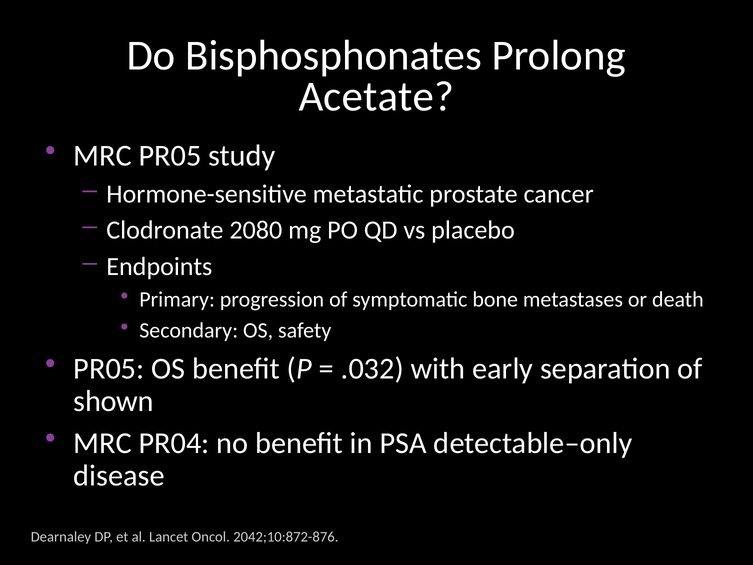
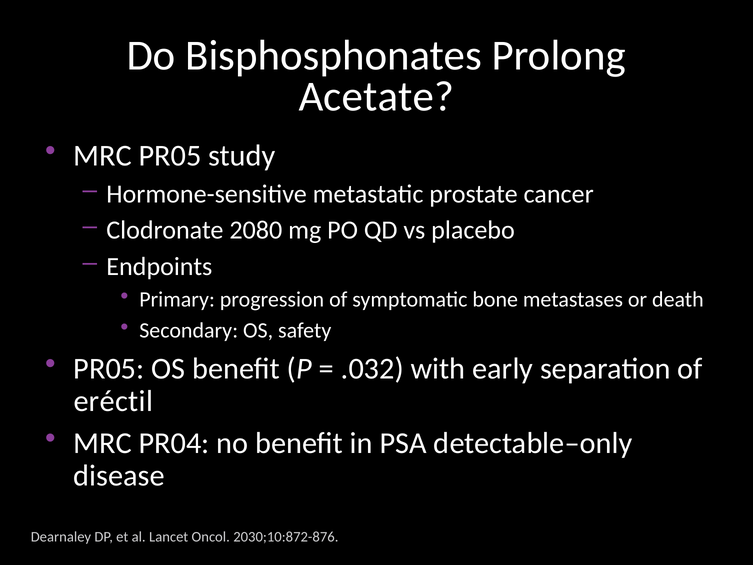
shown: shown -> eréctil
2042;10:872-876: 2042;10:872-876 -> 2030;10:872-876
